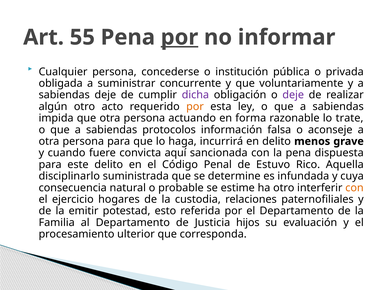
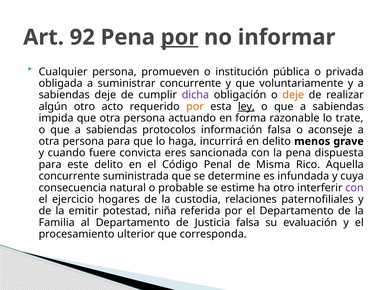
55: 55 -> 92
concederse: concederse -> promueven
deje at (293, 95) colour: purple -> orange
ley underline: none -> present
aquí: aquí -> eres
Estuvo: Estuvo -> Misma
disciplinarlo at (69, 176): disciplinarlo -> concurrente
con at (354, 188) colour: orange -> purple
esto: esto -> niña
Justicia hijos: hijos -> falsa
